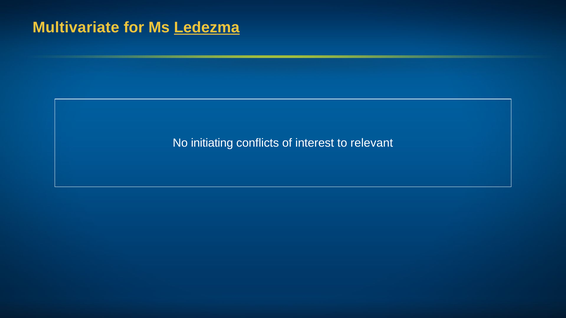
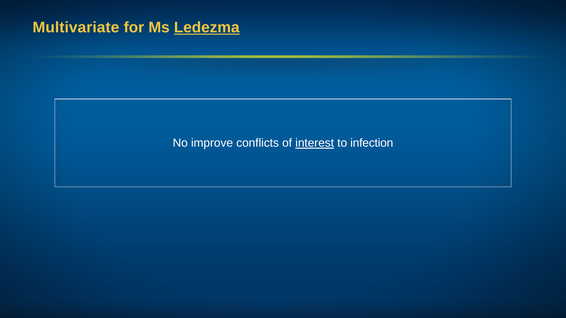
initiating: initiating -> improve
interest underline: none -> present
relevant: relevant -> infection
